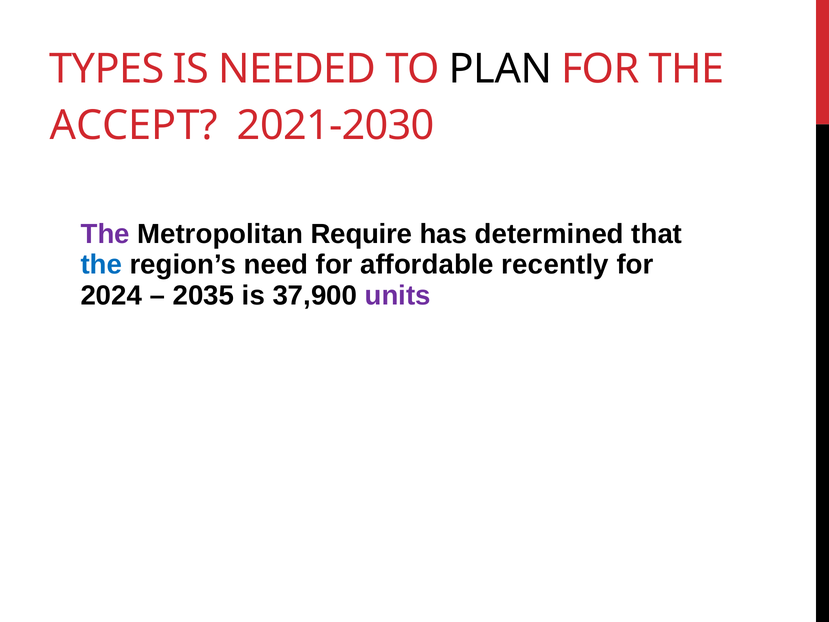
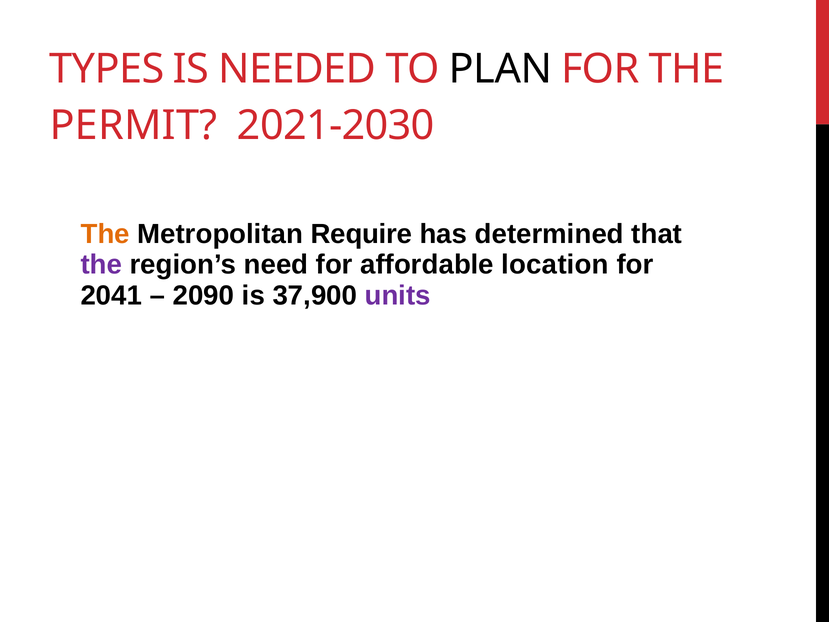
ACCEPT: ACCEPT -> PERMIT
The at (105, 234) colour: purple -> orange
the at (101, 265) colour: blue -> purple
recently: recently -> location
2024: 2024 -> 2041
2035: 2035 -> 2090
